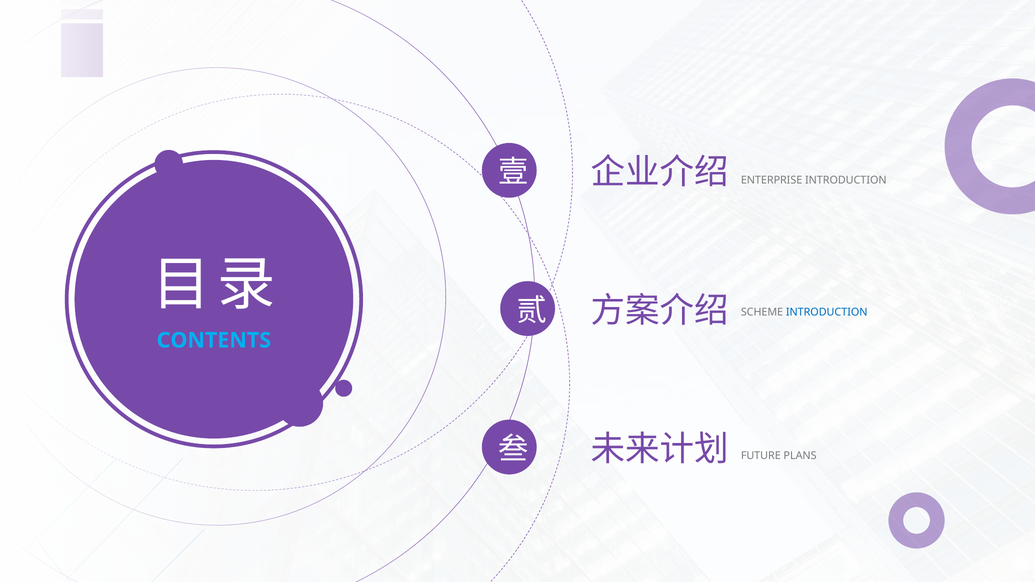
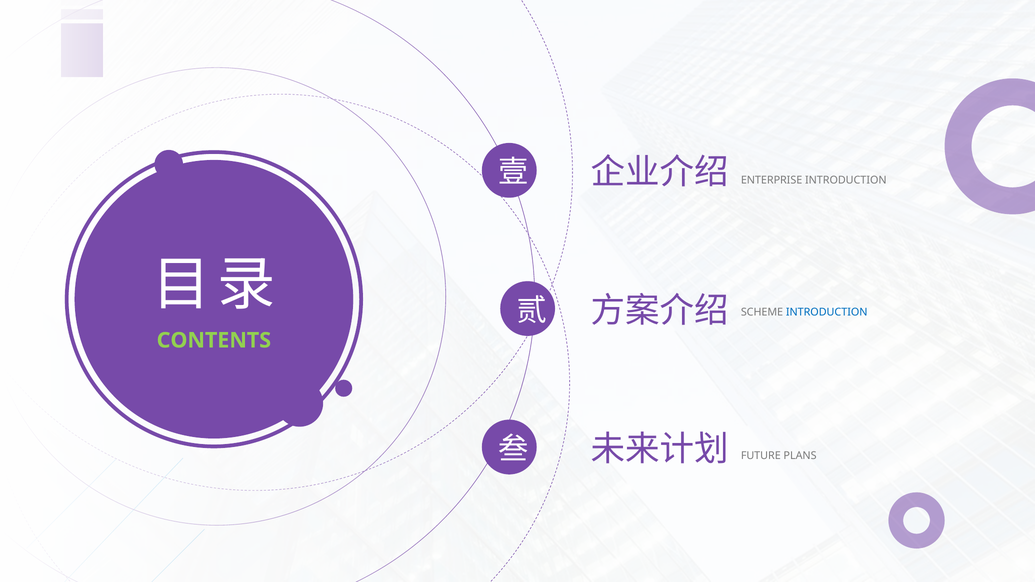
CONTENTS colour: light blue -> light green
